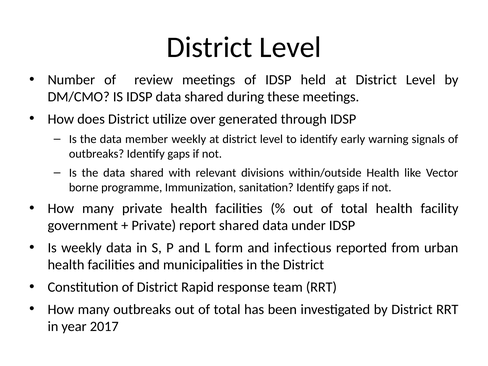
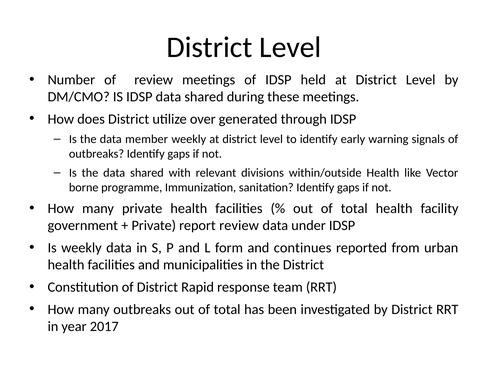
report shared: shared -> review
infectious: infectious -> continues
